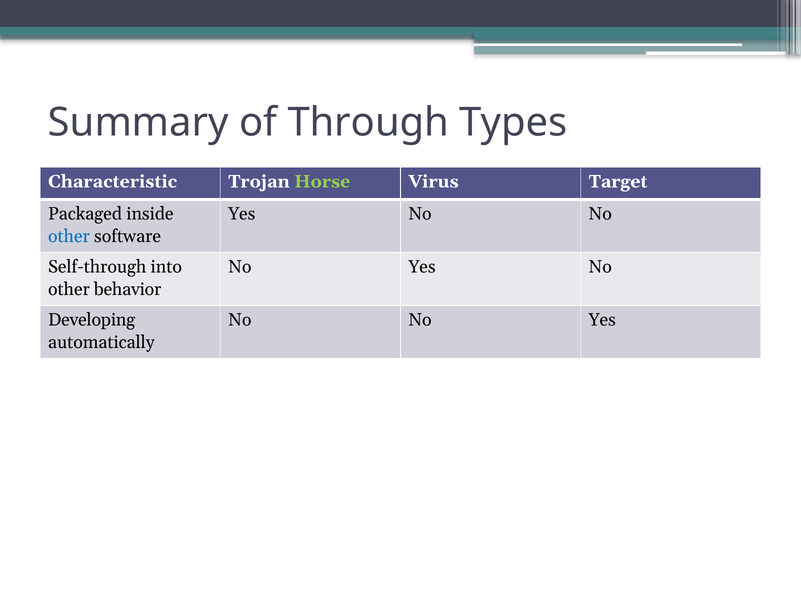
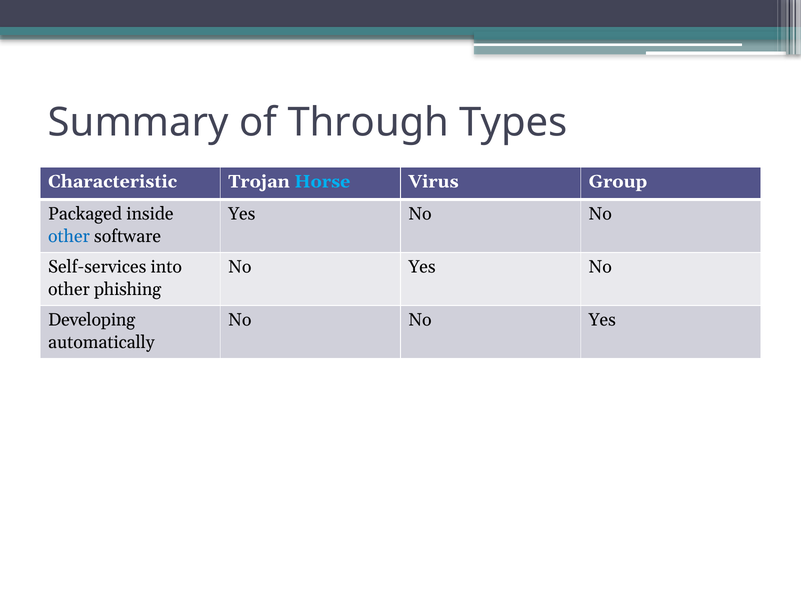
Horse colour: light green -> light blue
Target: Target -> Group
Self-through: Self-through -> Self-services
behavior: behavior -> phishing
